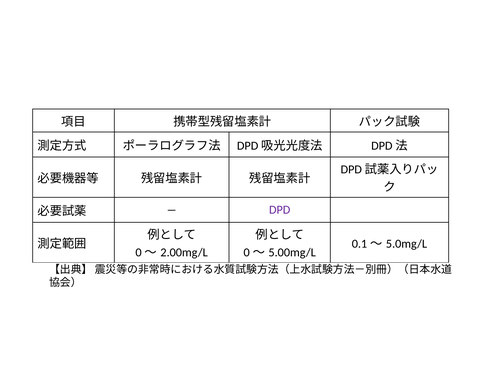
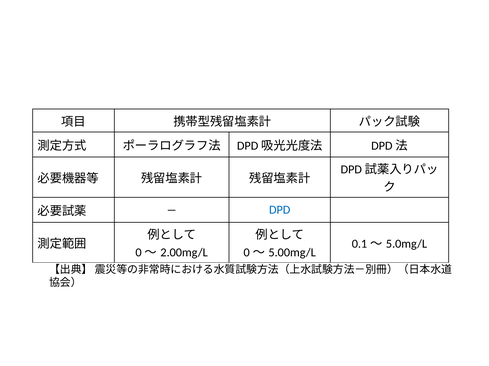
DPD colour: purple -> blue
